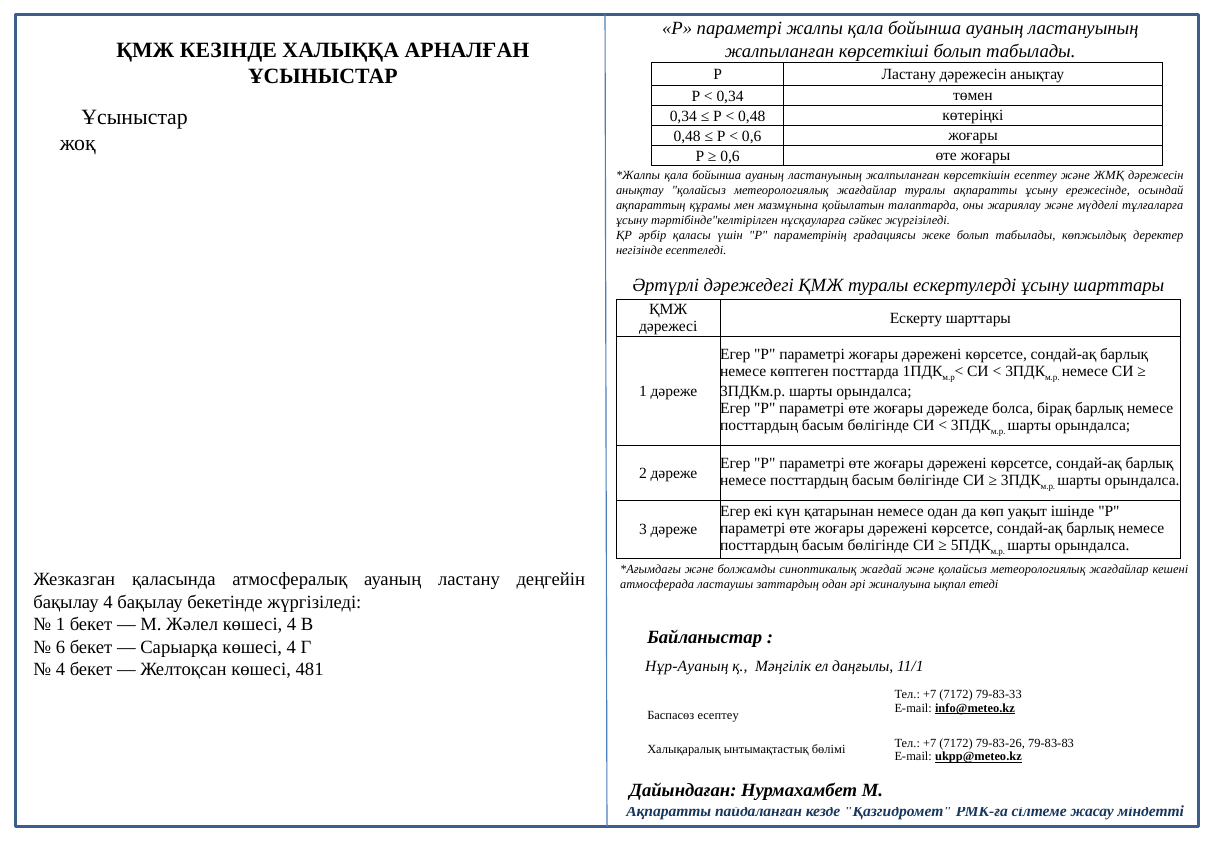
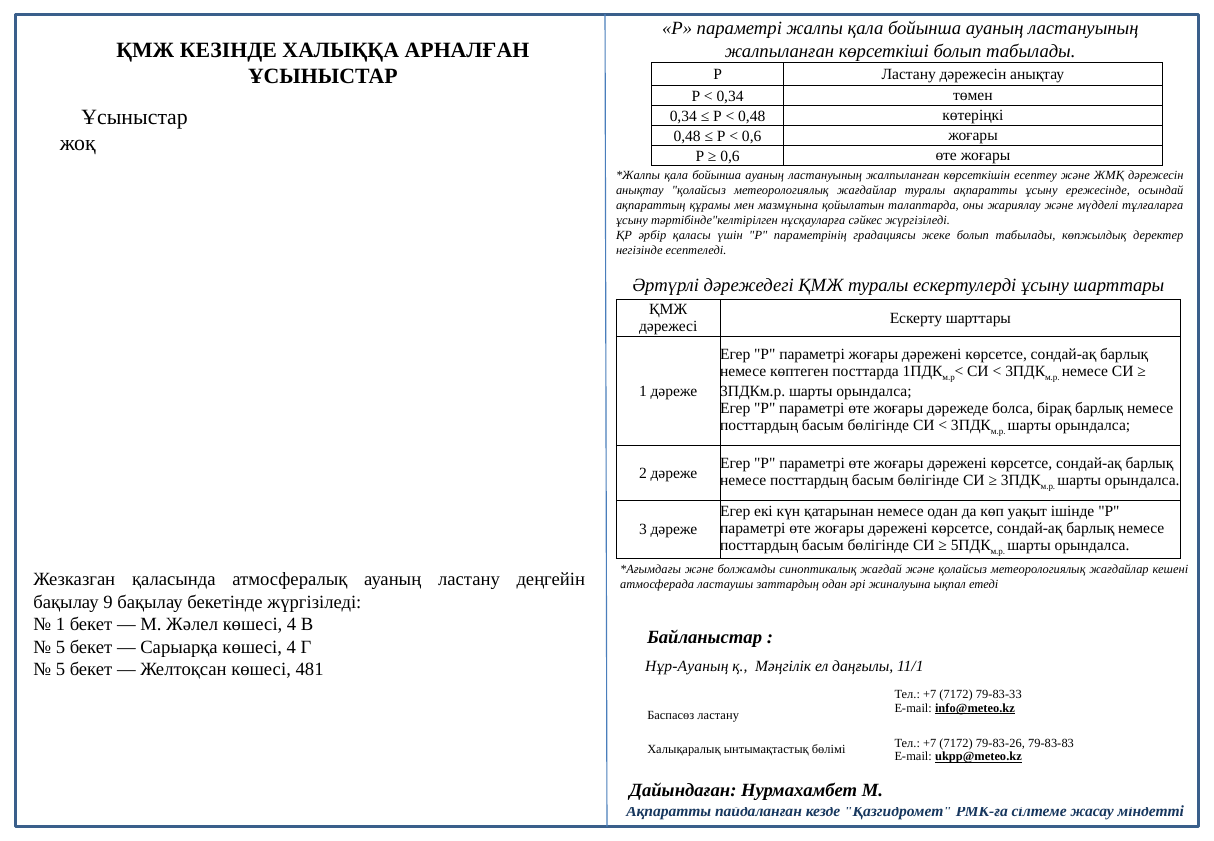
бақылау 4: 4 -> 9
6 at (61, 647): 6 -> 5
4 at (61, 669): 4 -> 5
Баспасөз есептеу: есептеу -> ластану
